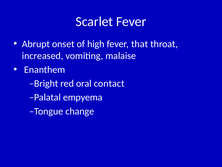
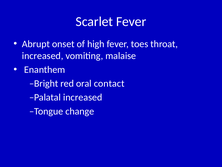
that: that -> toes
Palatal empyema: empyema -> increased
